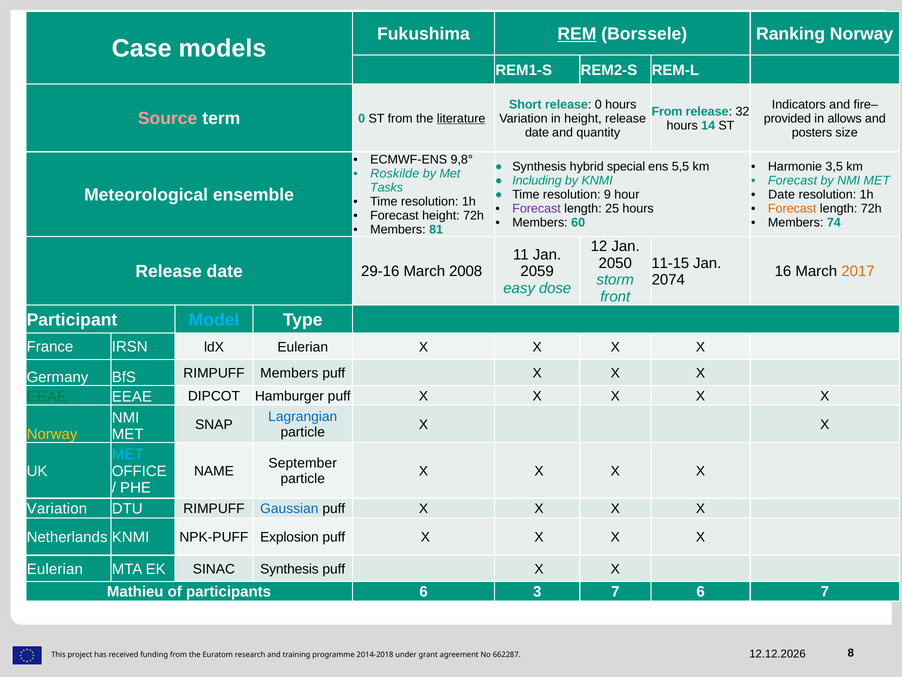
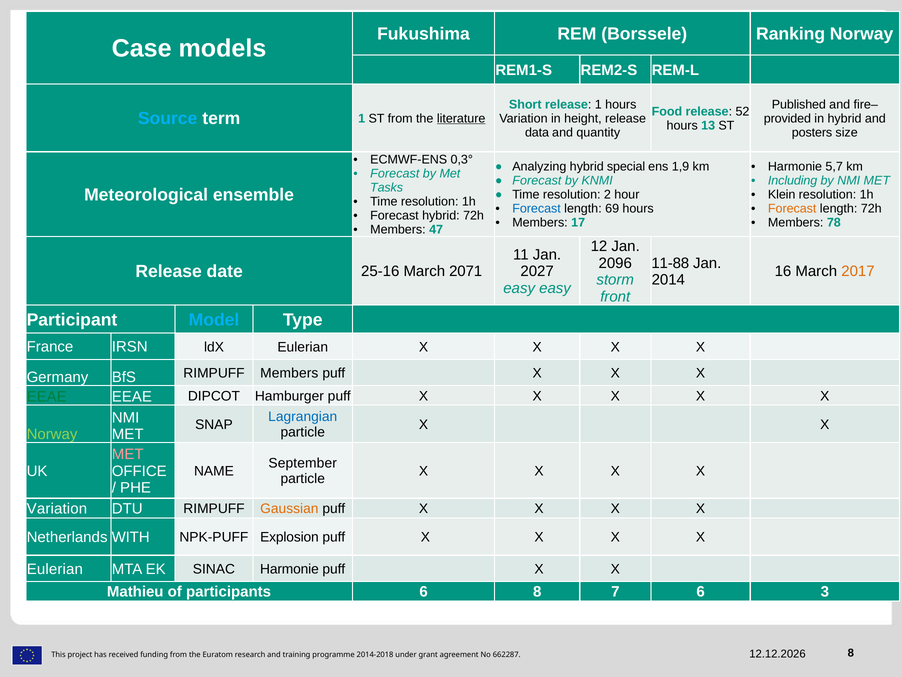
REM underline: present -> none
release 0: 0 -> 1
Indicators: Indicators -> Published
From at (667, 111): From -> Food
32: 32 -> 52
Source colour: pink -> light blue
term 0: 0 -> 1
in allows: allows -> hybrid
14: 14 -> 13
date at (537, 132): date -> data
9,8°: 9,8° -> 0,3°
Synthesis at (539, 167): Synthesis -> Analyzing
5,5: 5,5 -> 1,9
3,5: 3,5 -> 5,7
Roskilde at (395, 174): Roskilde -> Forecast
Including at (537, 181): Including -> Forecast
Forecast at (793, 181): Forecast -> Including
9: 9 -> 2
Date at (782, 195): Date -> Klein
Forecast at (537, 209) colour: purple -> blue
25: 25 -> 69
Forecast height: height -> hybrid
60: 60 -> 17
74: 74 -> 78
81: 81 -> 47
2050: 2050 -> 2096
11-15: 11-15 -> 11-88
29-16: 29-16 -> 25-16
2008: 2008 -> 2071
2059: 2059 -> 2027
2074: 2074 -> 2014
easy dose: dose -> easy
Norway at (52, 434) colour: yellow -> light green
MET at (128, 454) colour: light blue -> pink
Gaussian colour: blue -> orange
Netherlands KNMI: KNMI -> WITH
SINAC Synthesis: Synthesis -> Harmonie
6 3: 3 -> 8
6 7: 7 -> 3
